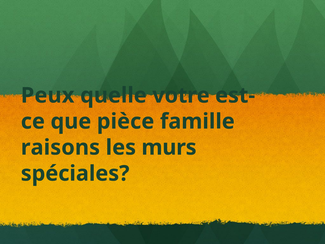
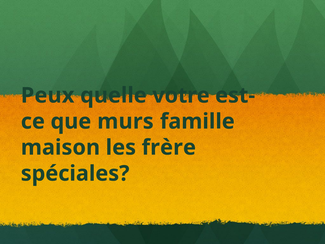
pièce: pièce -> murs
raisons: raisons -> maison
murs: murs -> frère
